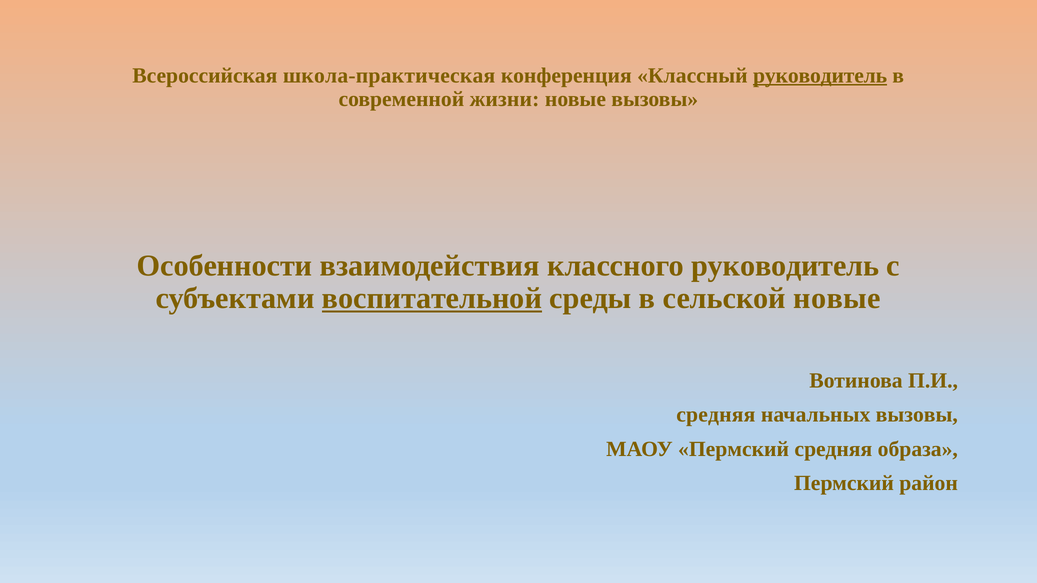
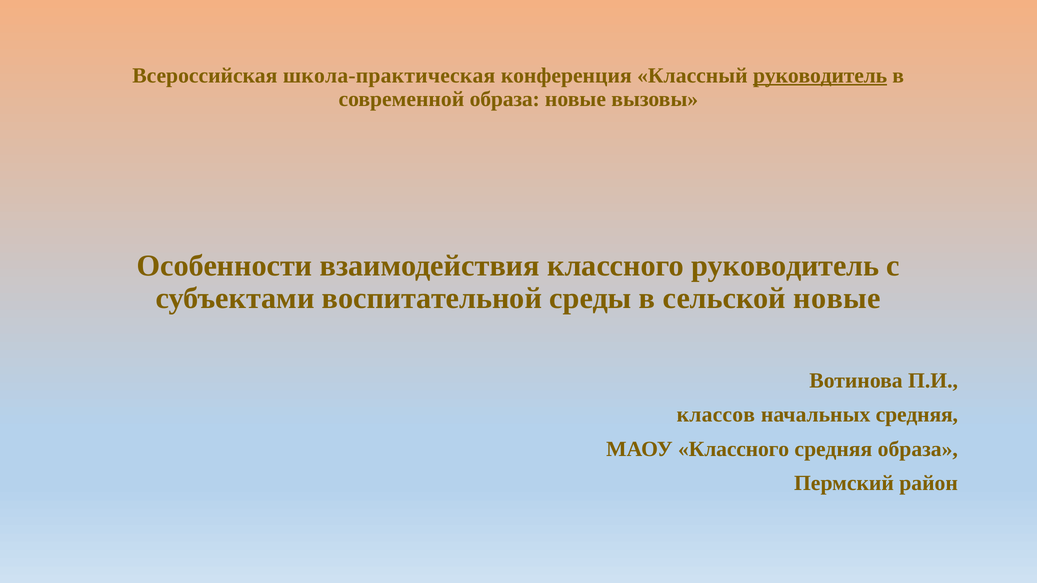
современной жизни: жизни -> образа
воспитательной underline: present -> none
средняя at (716, 415): средняя -> классов
начальных вызовы: вызовы -> средняя
МАОУ Пермский: Пермский -> Классного
